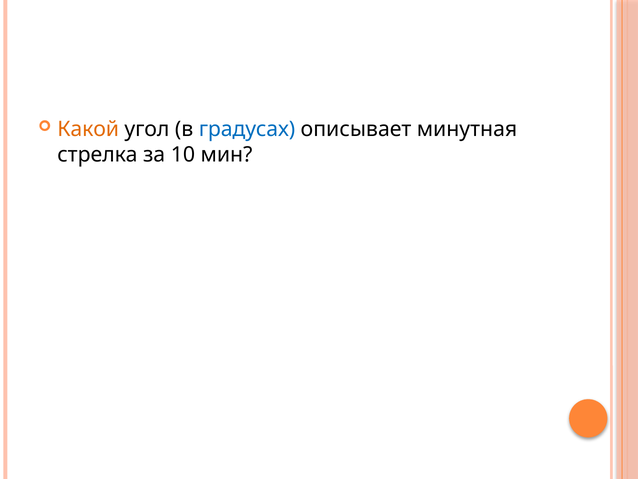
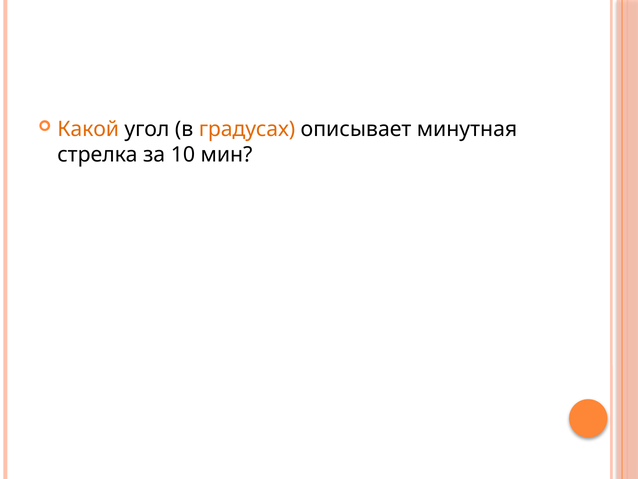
градусах colour: blue -> orange
